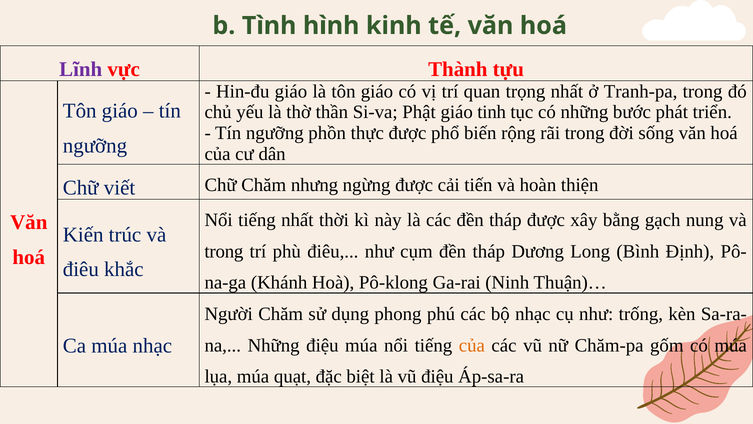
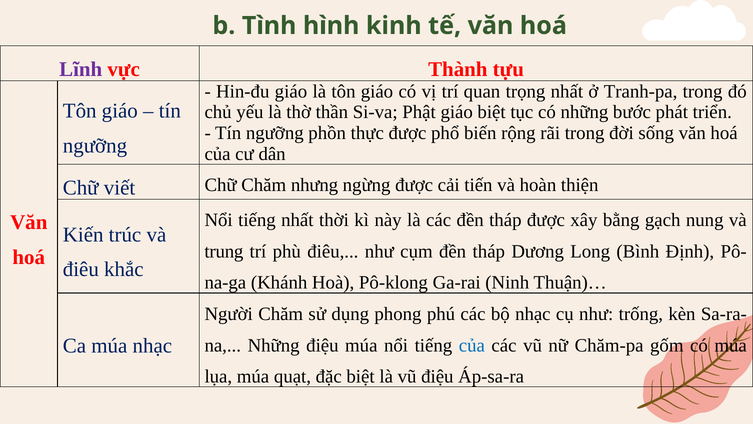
giáo tinh: tinh -> biệt
trong at (224, 251): trong -> trung
của at (472, 345) colour: orange -> blue
